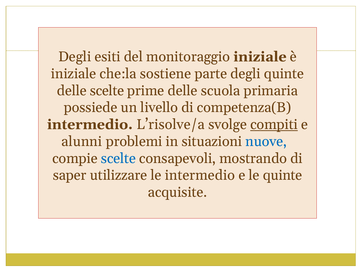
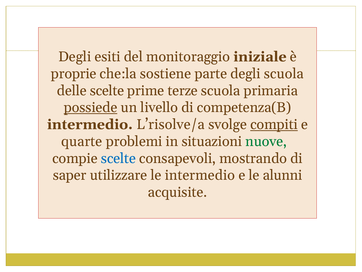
iniziale at (74, 74): iniziale -> proprie
degli quinte: quinte -> scuola
prime delle: delle -> terze
possiede underline: none -> present
alunni: alunni -> quarte
nuove colour: blue -> green
le quinte: quinte -> alunni
